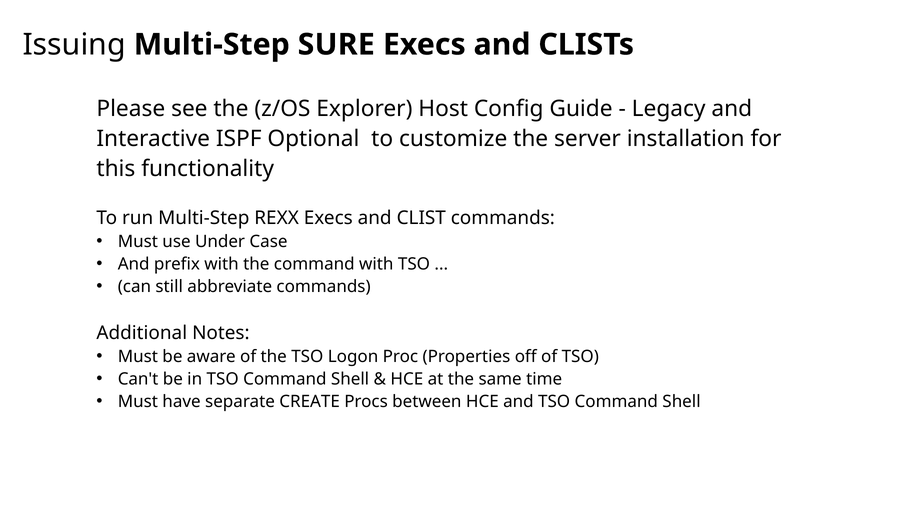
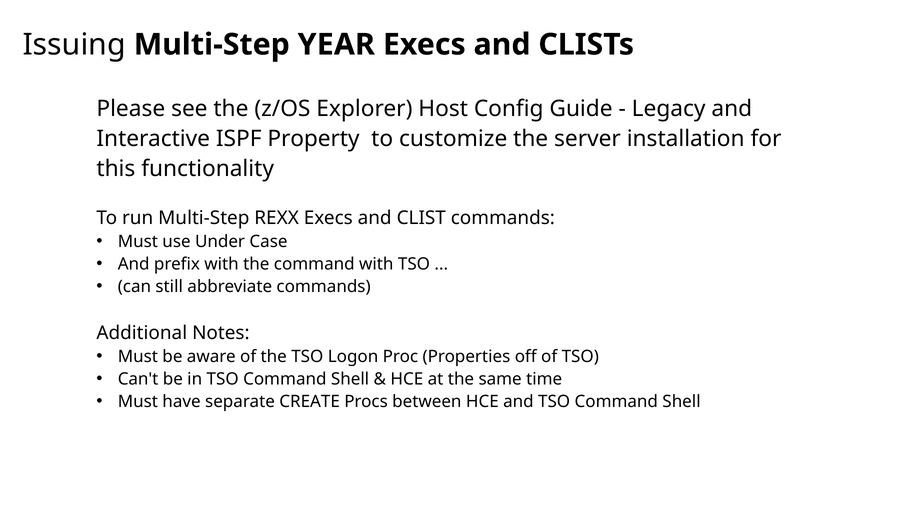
SURE: SURE -> YEAR
Optional: Optional -> Property
